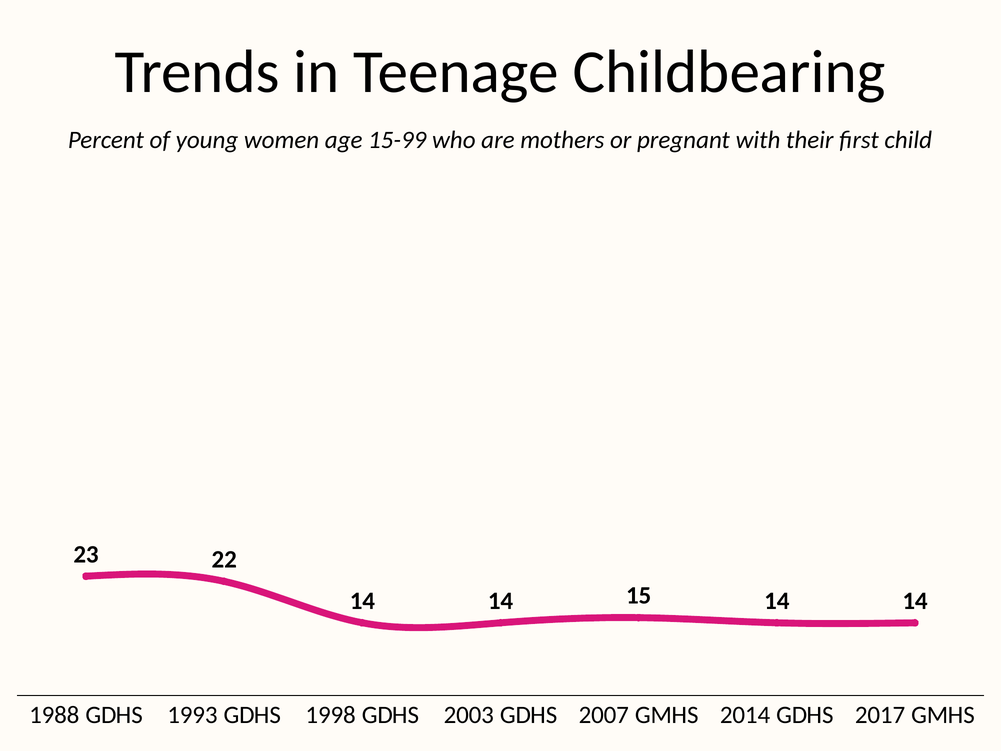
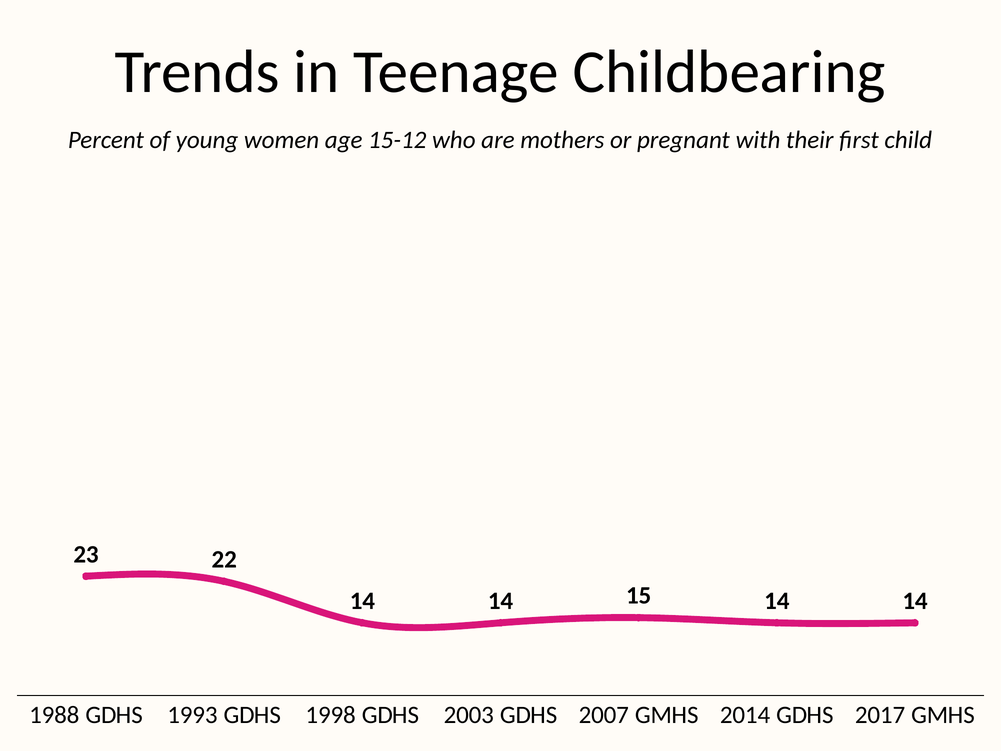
15-99: 15-99 -> 15-12
